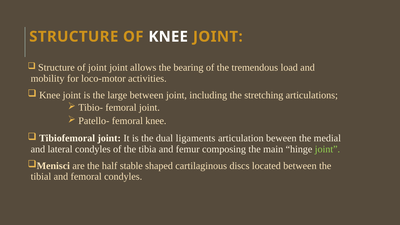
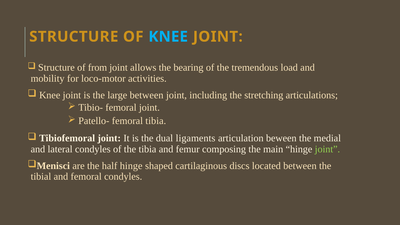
KNEE at (168, 37) colour: white -> light blue
of joint: joint -> from
femoral knee: knee -> tibia
half stable: stable -> hinge
